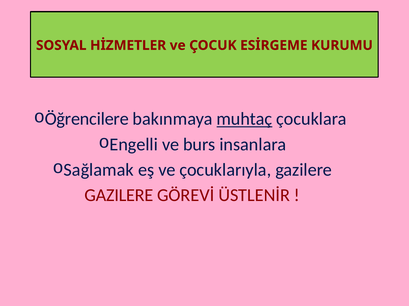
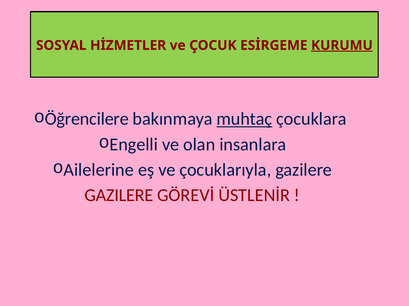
KURUMU underline: none -> present
burs: burs -> olan
Sağlamak: Sağlamak -> Ailelerine
